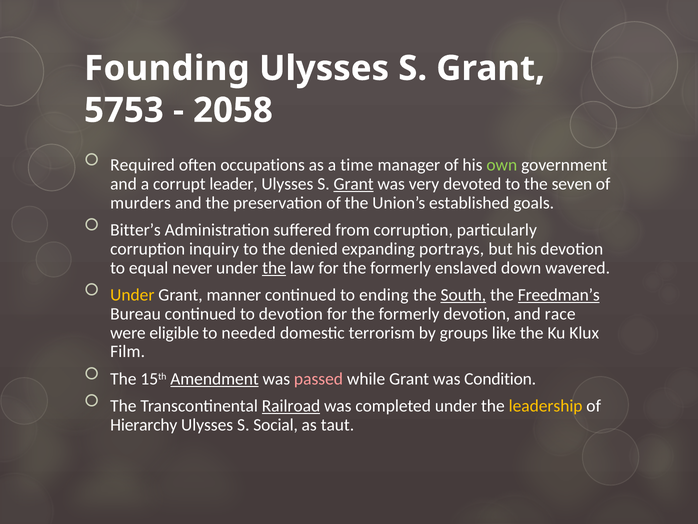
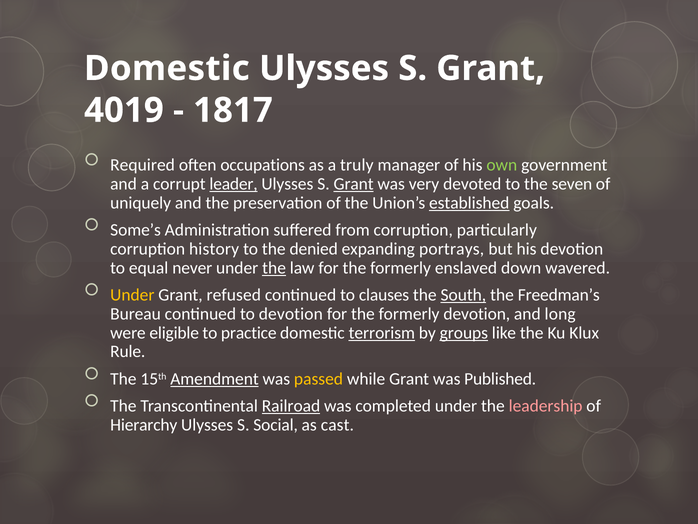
Founding at (167, 68): Founding -> Domestic
5753: 5753 -> 4019
2058: 2058 -> 1817
time: time -> truly
leader underline: none -> present
murders: murders -> uniquely
established underline: none -> present
Bitter’s: Bitter’s -> Some’s
inquiry: inquiry -> history
manner: manner -> refused
ending: ending -> clauses
Freedman’s underline: present -> none
race: race -> long
needed: needed -> practice
terrorism underline: none -> present
groups underline: none -> present
Film: Film -> Rule
passed colour: pink -> yellow
Condition: Condition -> Published
leadership colour: yellow -> pink
taut: taut -> cast
